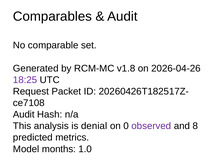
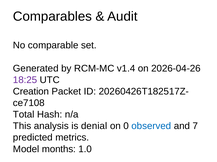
v1.8: v1.8 -> v1.4
Request: Request -> Creation
Audit at (24, 115): Audit -> Total
observed colour: purple -> blue
8: 8 -> 7
